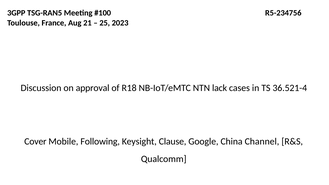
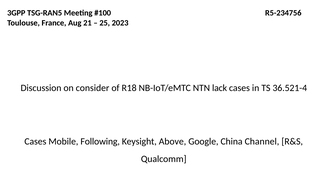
approval: approval -> consider
Cover at (35, 142): Cover -> Cases
Clause: Clause -> Above
